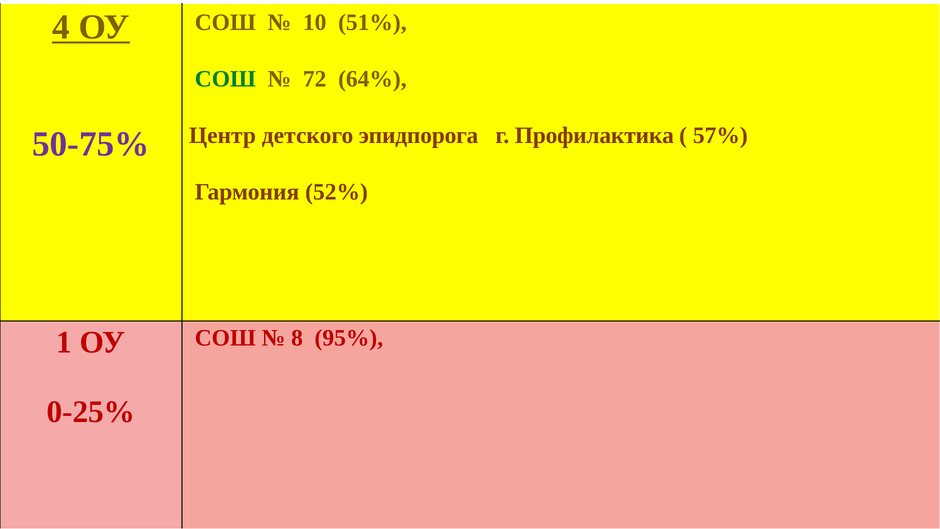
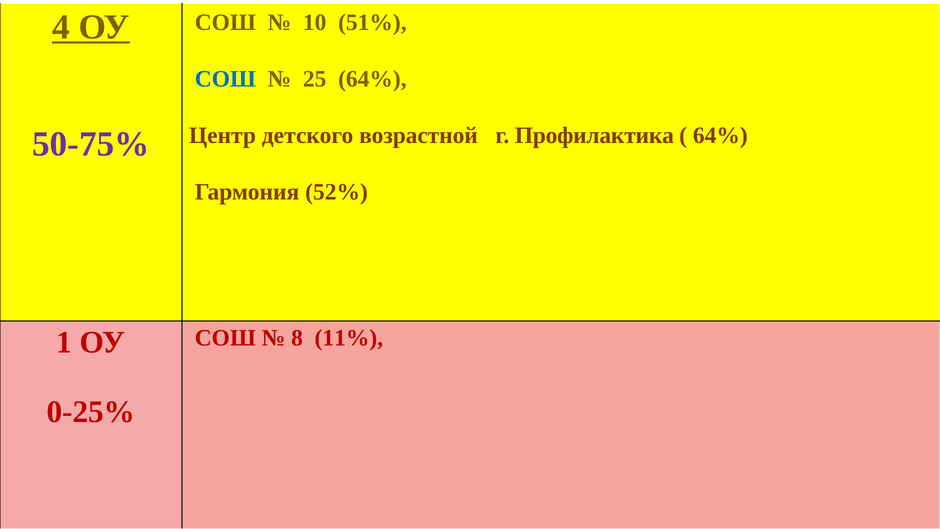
СОШ at (225, 79) colour: green -> blue
72: 72 -> 25
эпидпорога: эпидпорога -> возрастной
57% at (720, 135): 57% -> 64%
95%: 95% -> 11%
